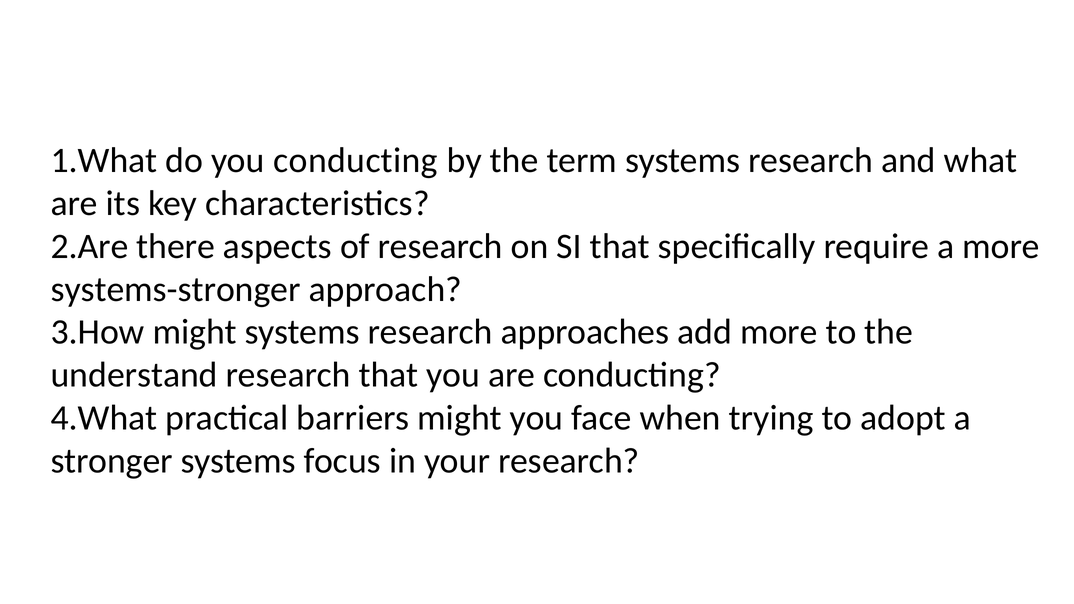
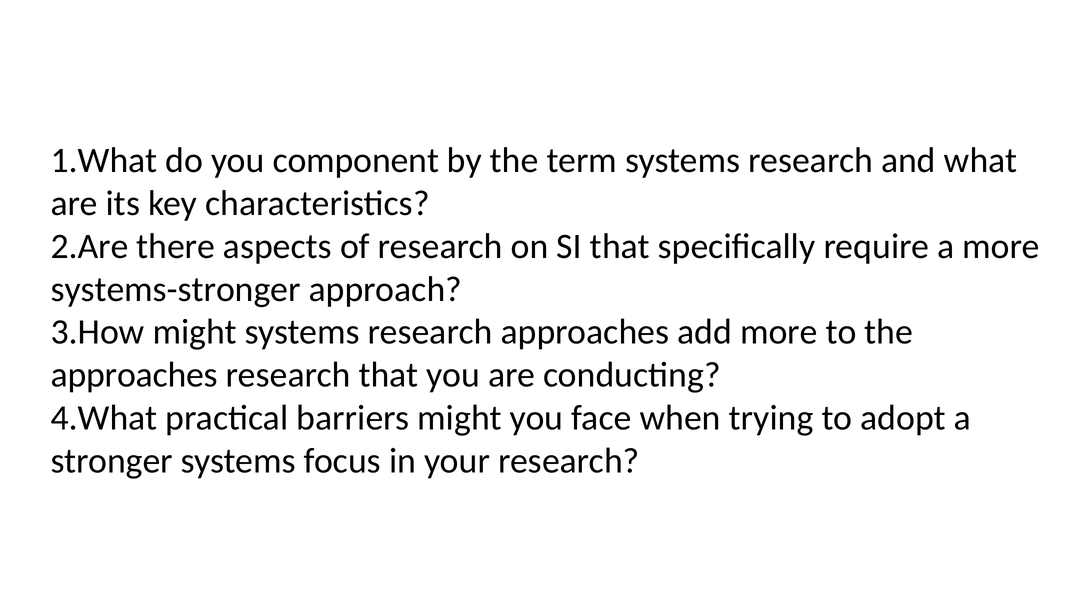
you conducting: conducting -> component
understand at (134, 375): understand -> approaches
